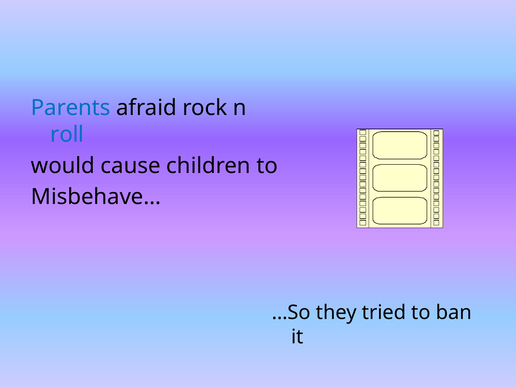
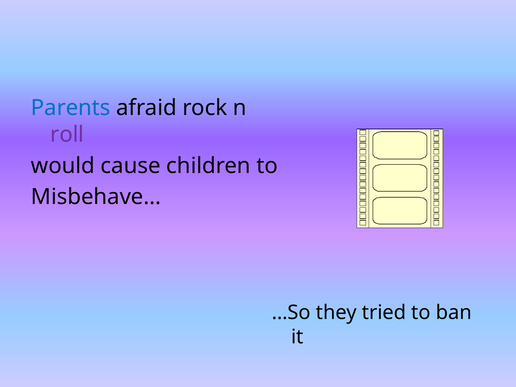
roll colour: blue -> purple
